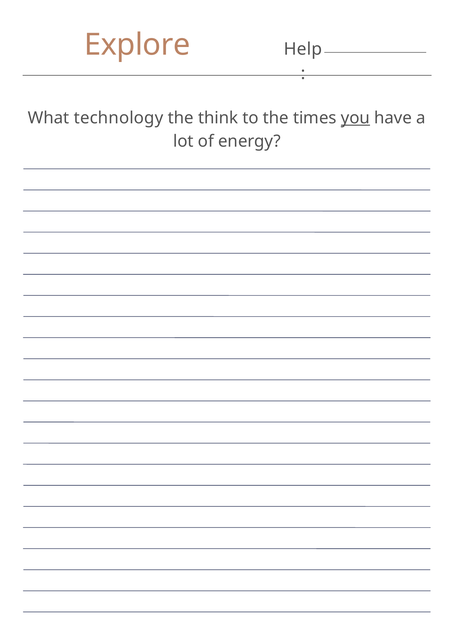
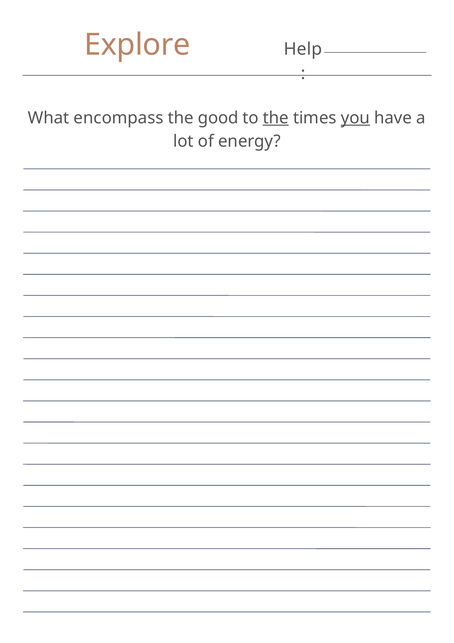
technology: technology -> encompass
think: think -> good
the at (276, 118) underline: none -> present
